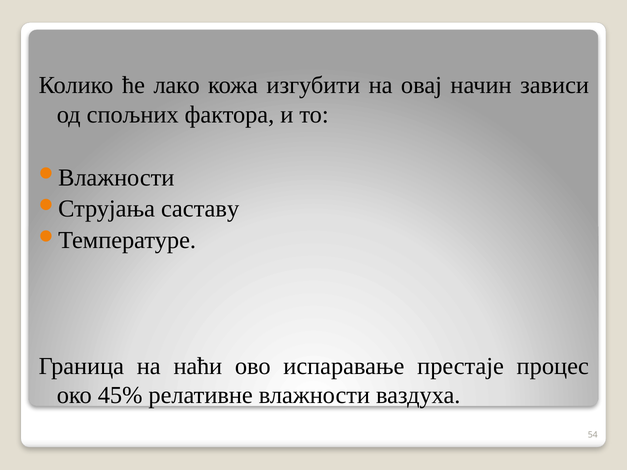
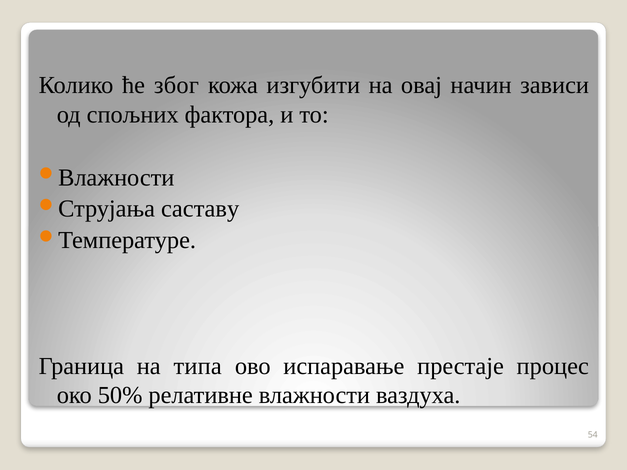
лако: лако -> због
наћи: наћи -> типа
45%: 45% -> 50%
